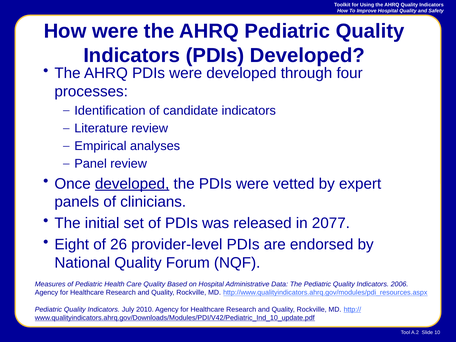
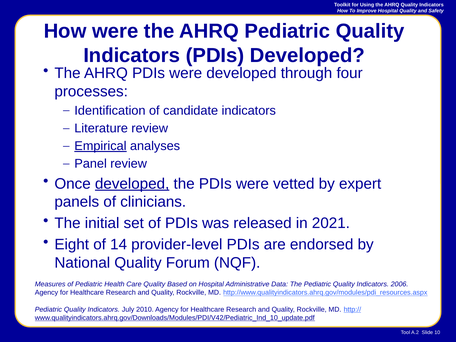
Empirical underline: none -> present
2077: 2077 -> 2021
26: 26 -> 14
